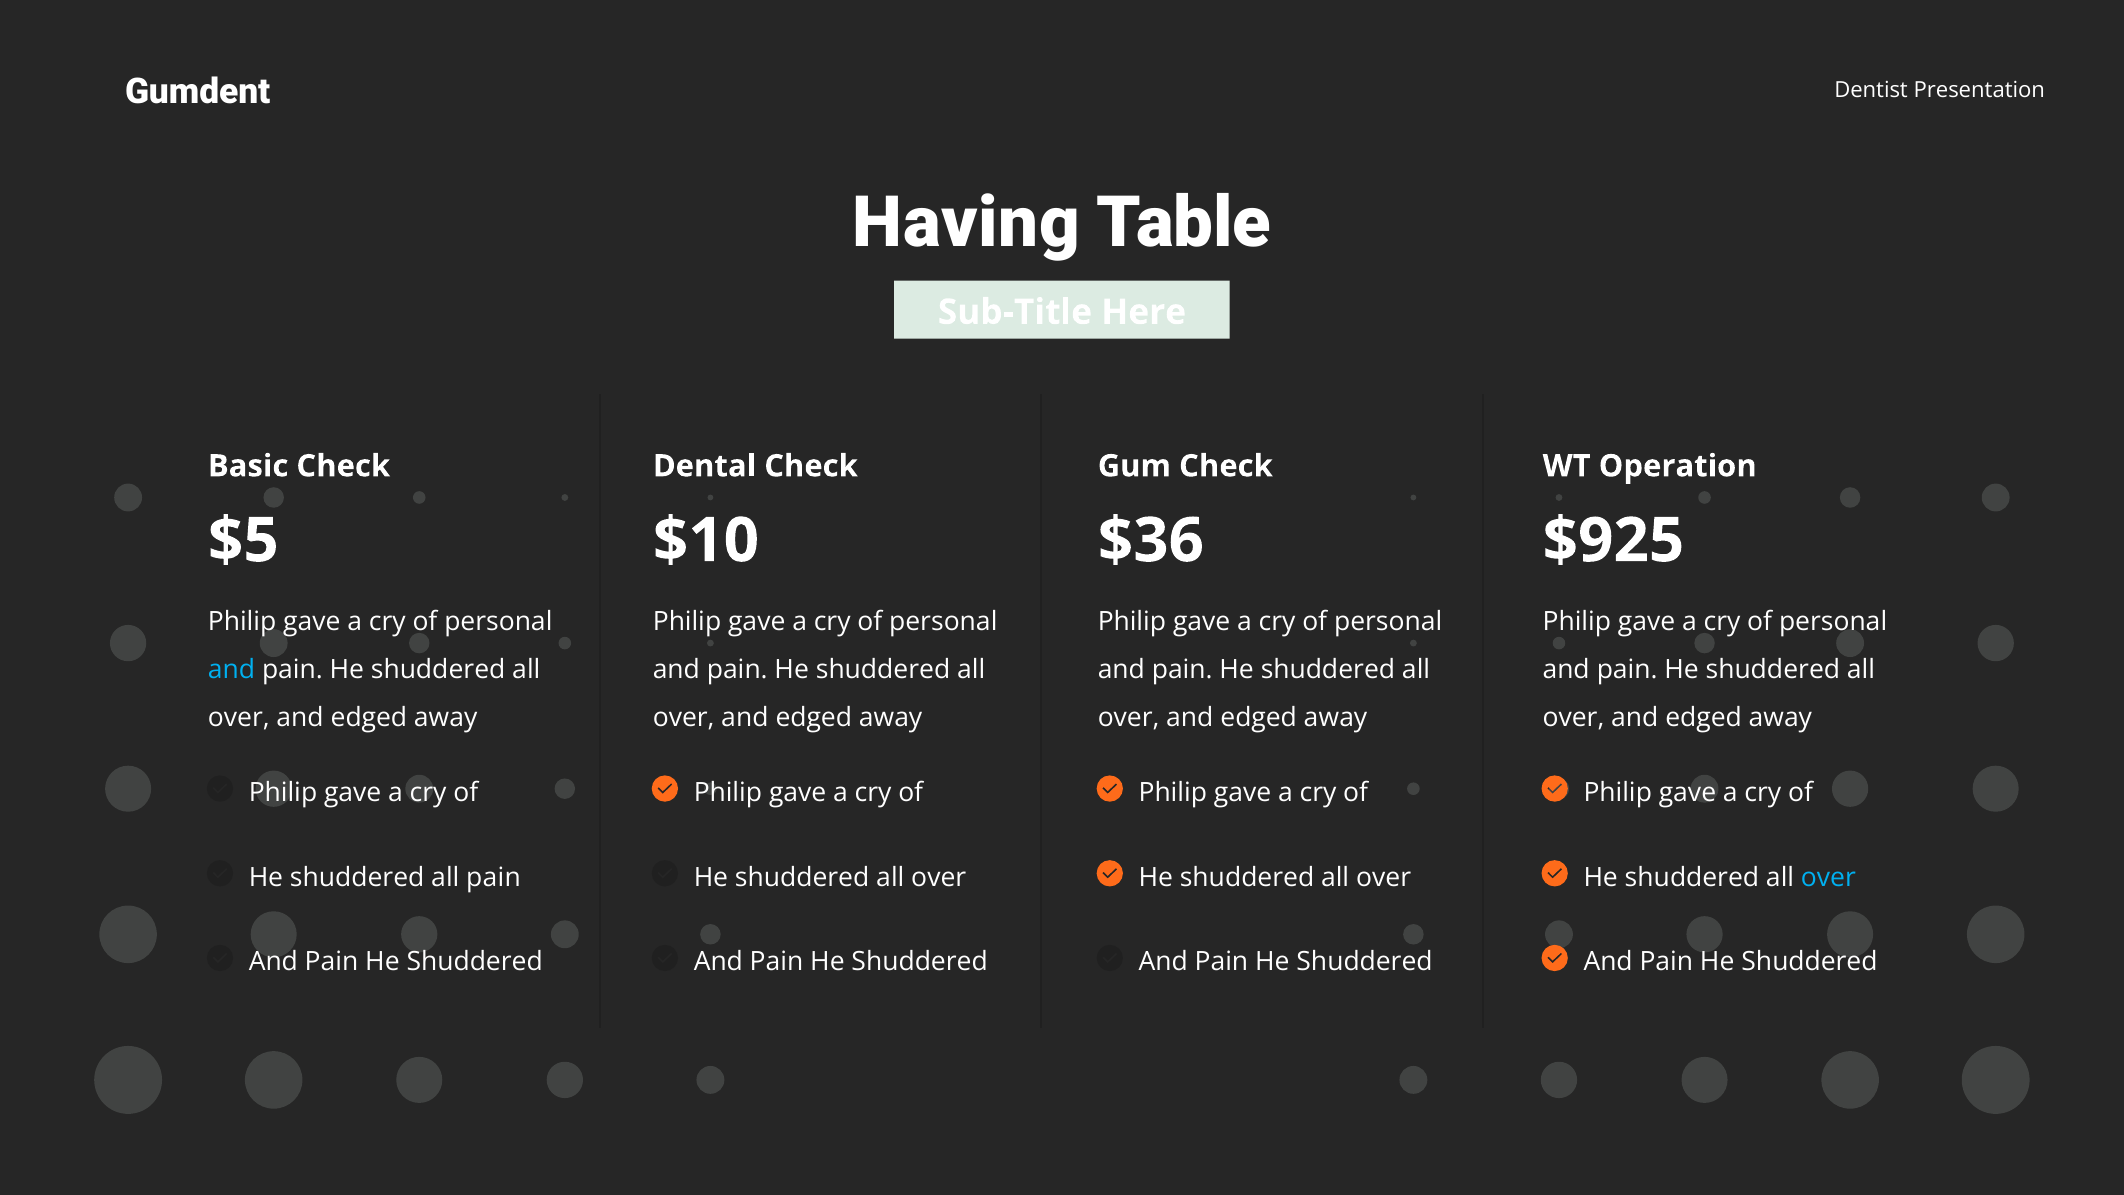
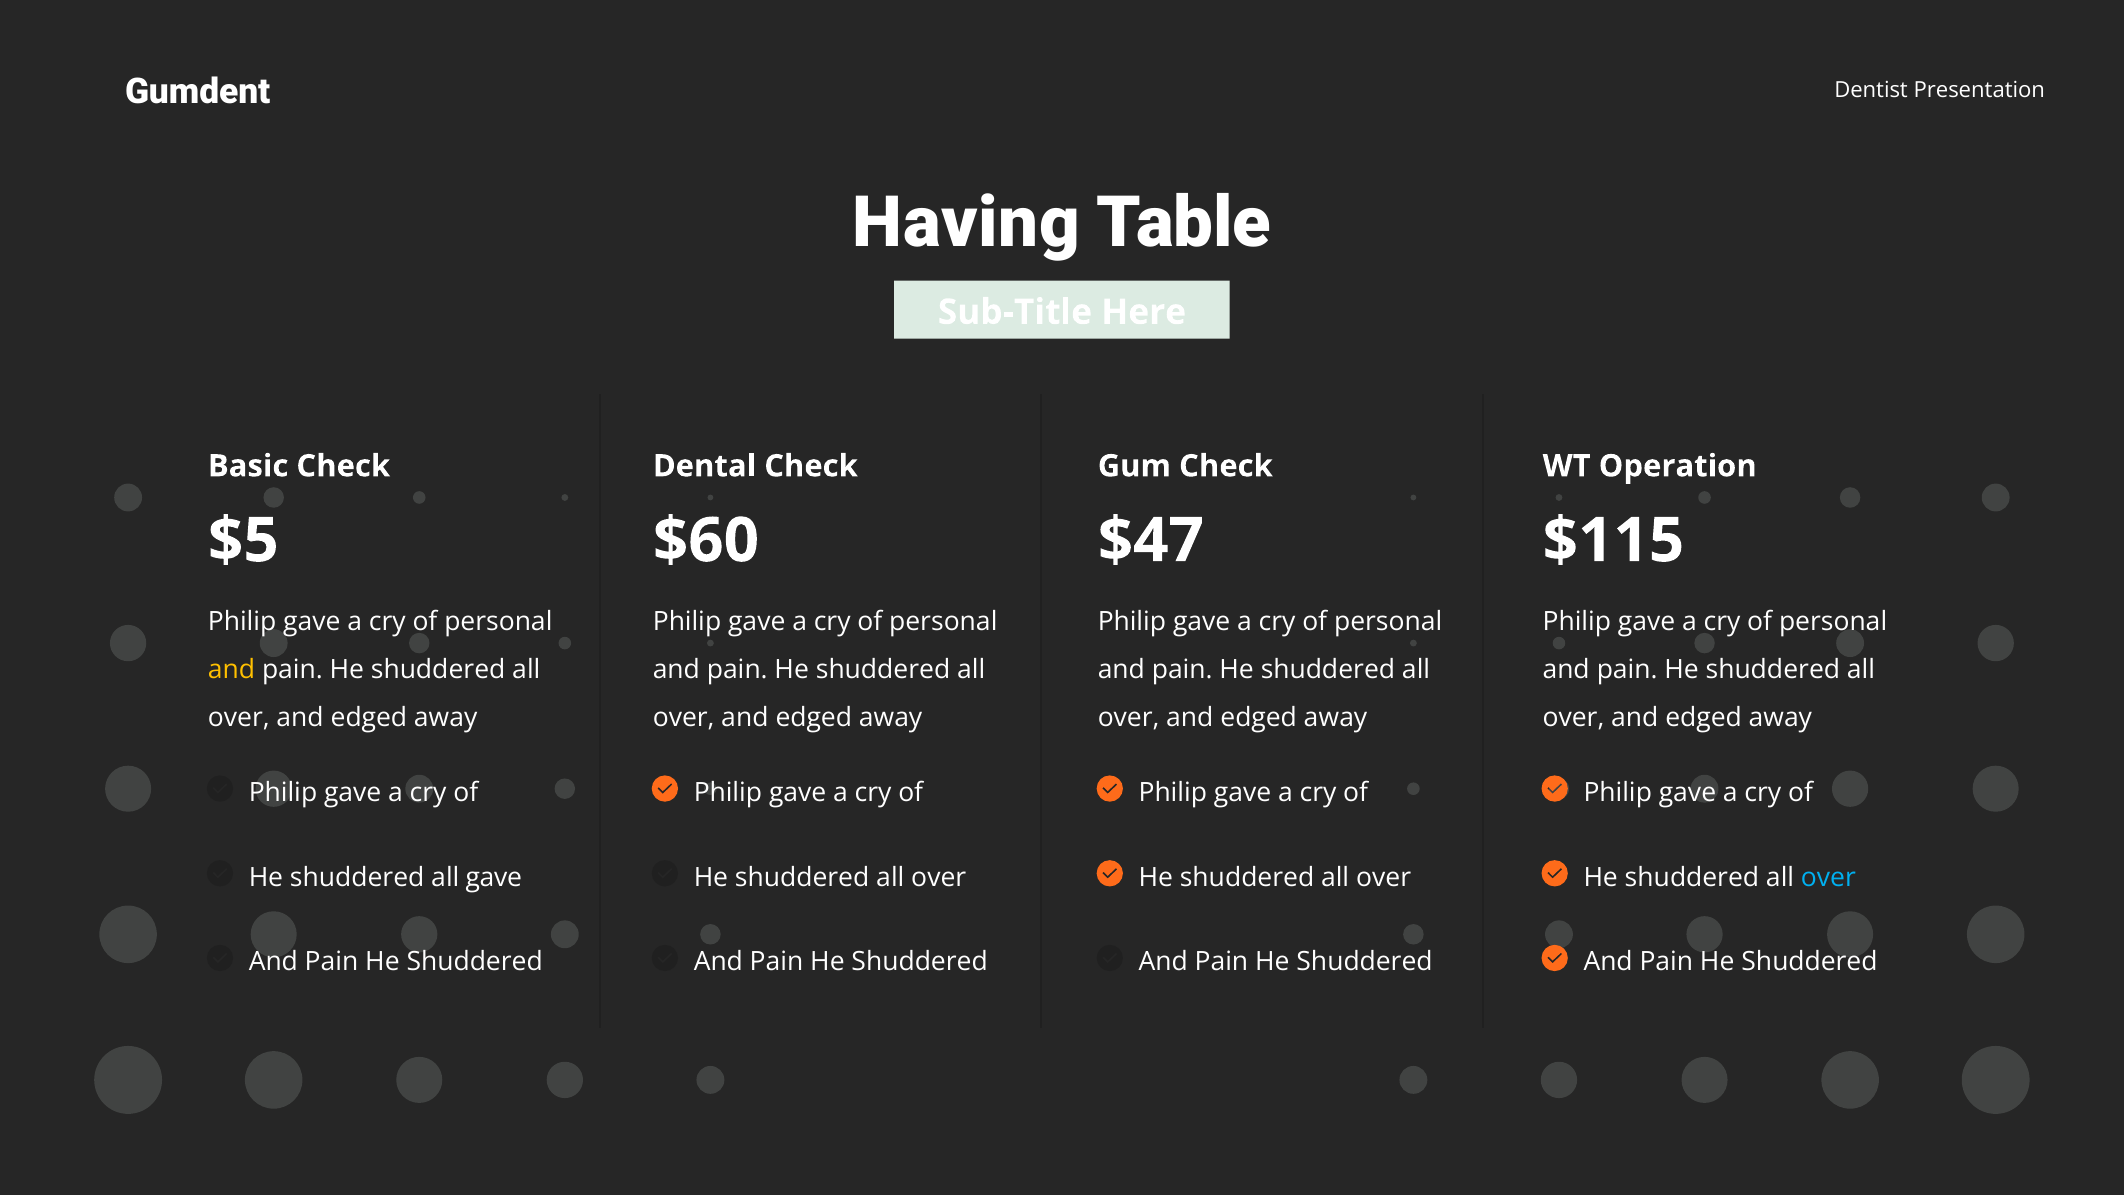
$10: $10 -> $60
$36: $36 -> $47
$925: $925 -> $115
and at (231, 670) colour: light blue -> yellow
all pain: pain -> gave
